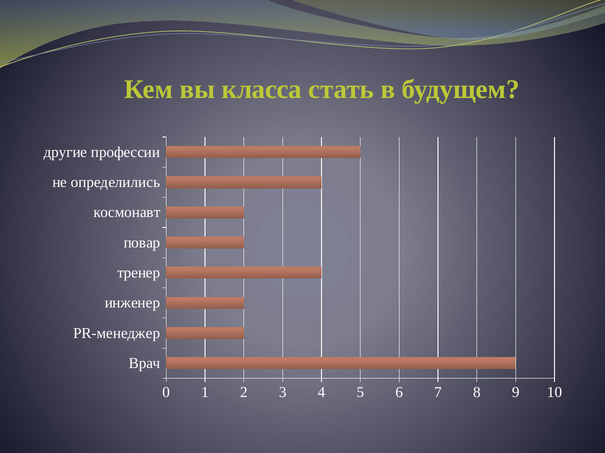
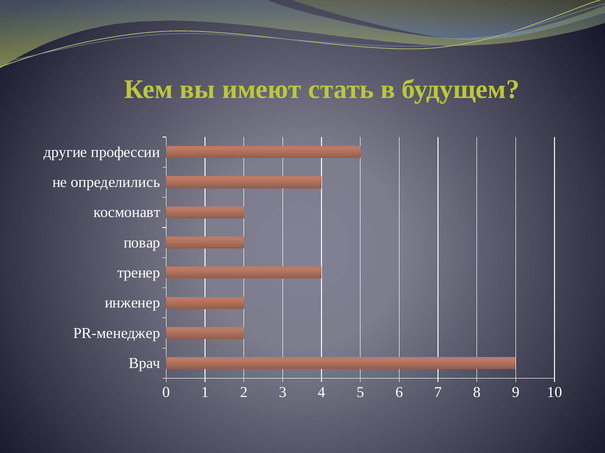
класса: класса -> имеют
